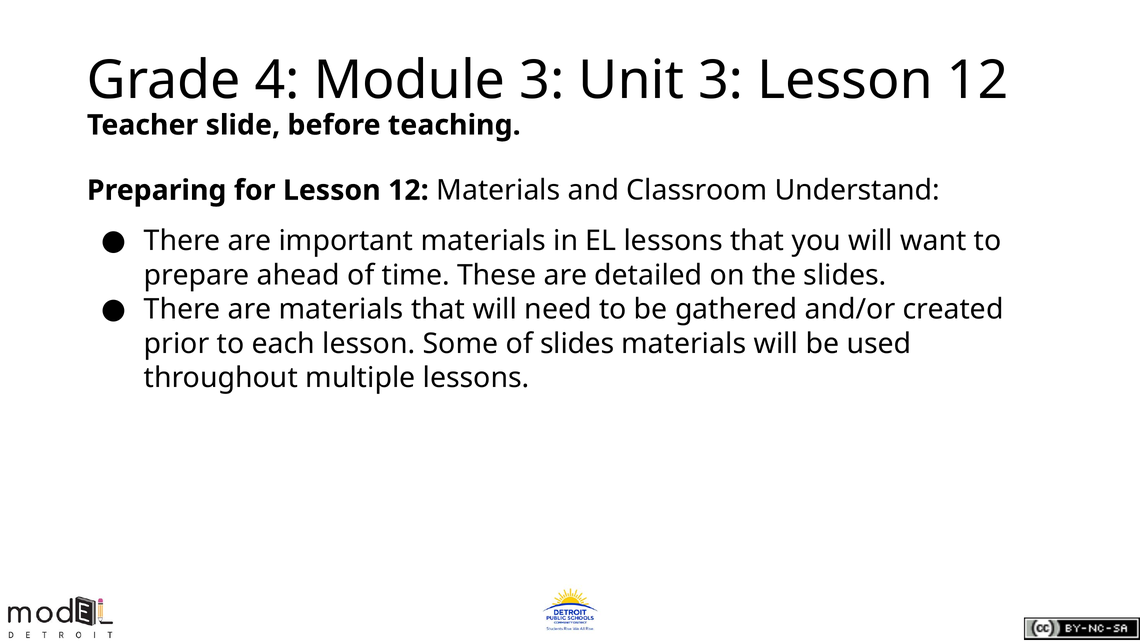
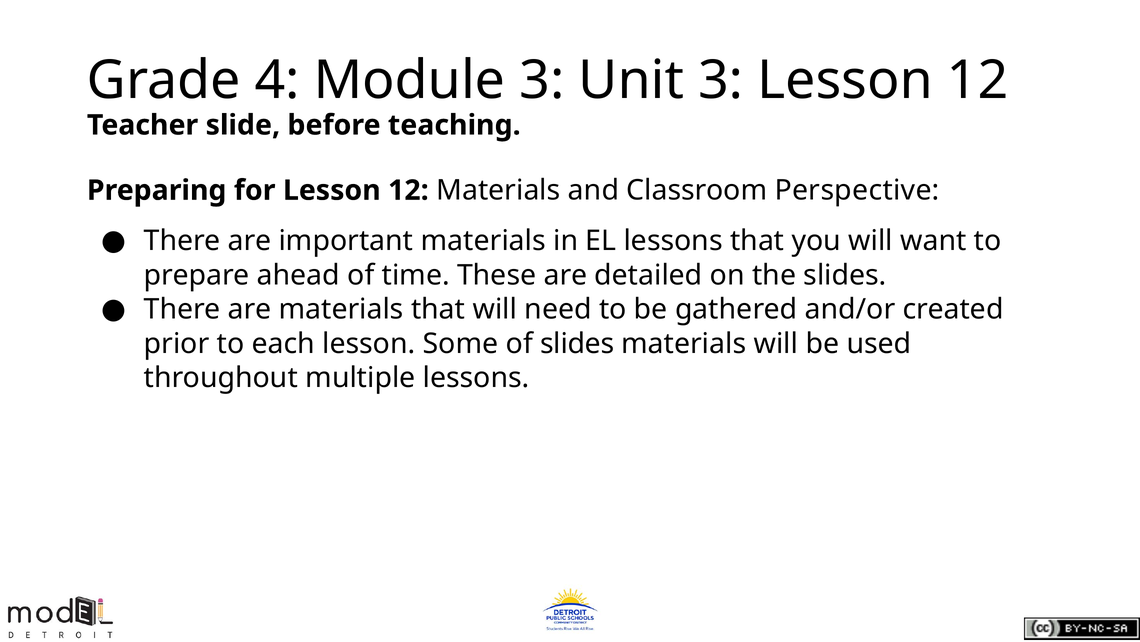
Understand: Understand -> Perspective
